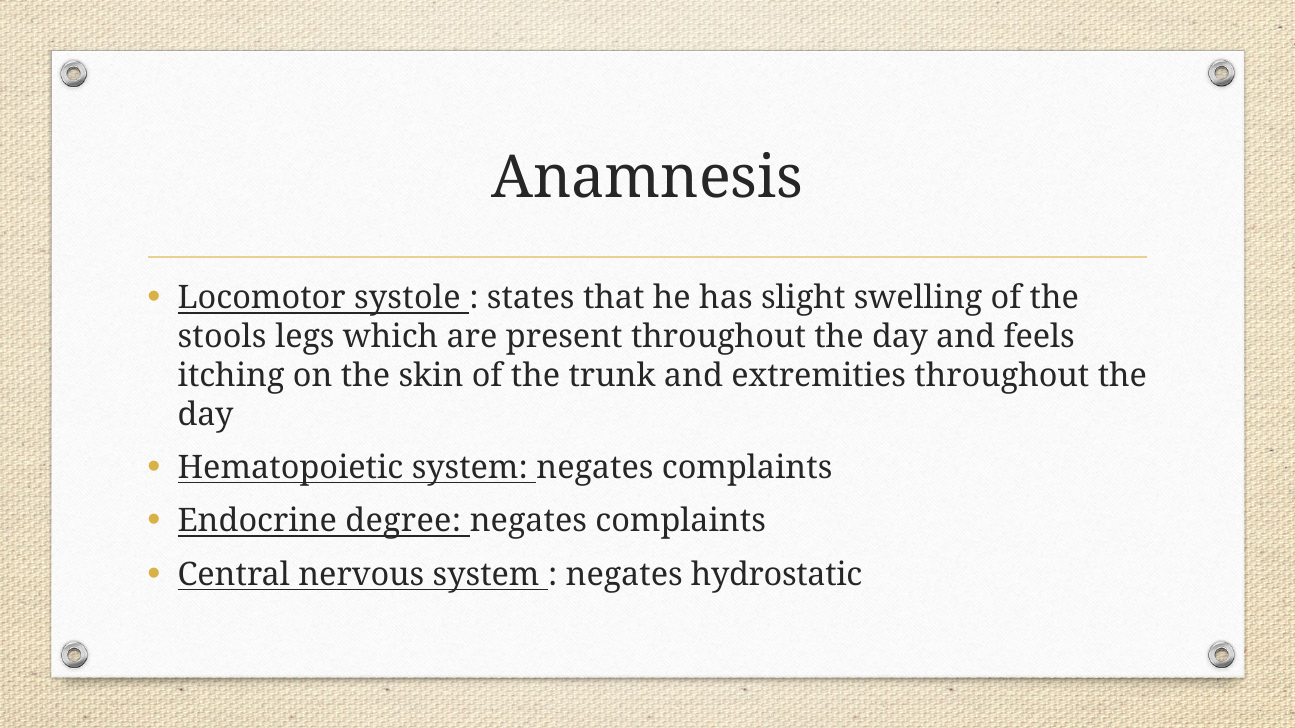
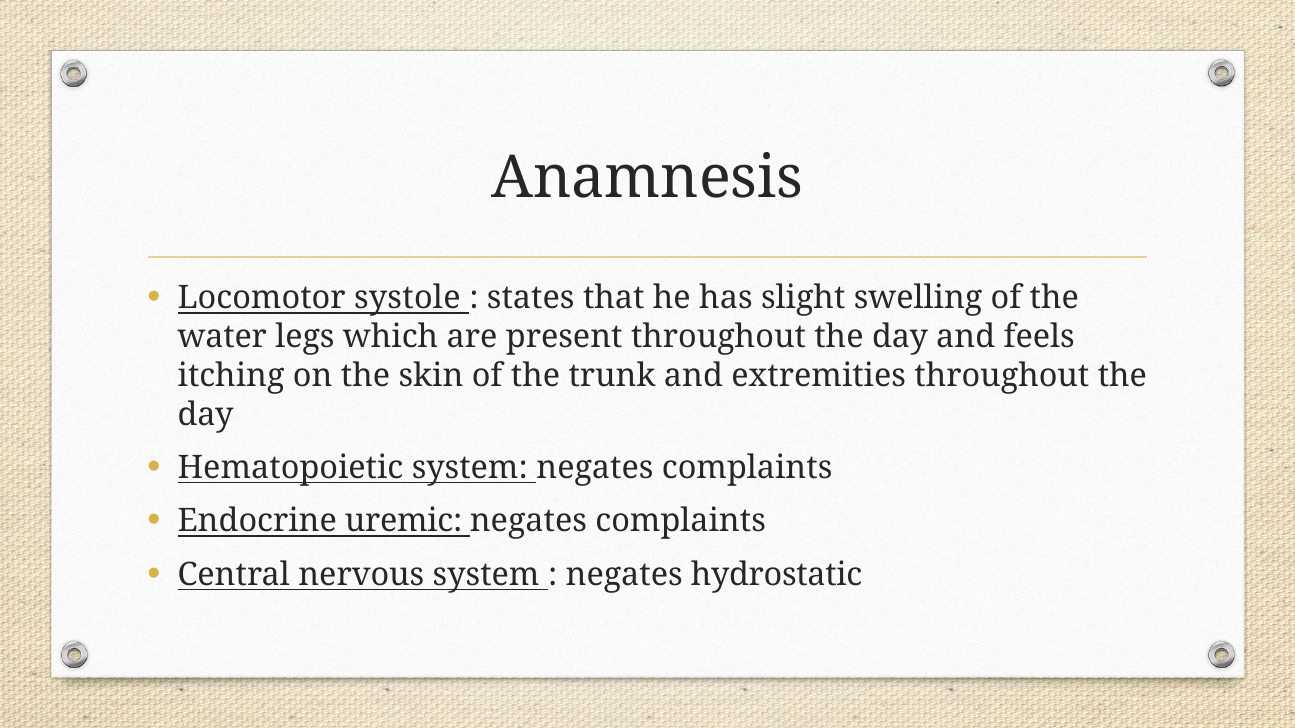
stools: stools -> water
degree: degree -> uremic
